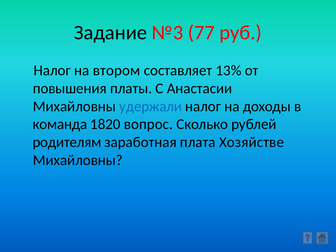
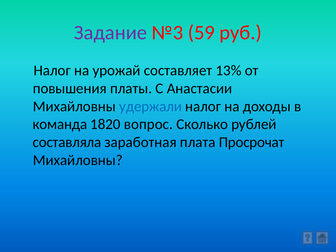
Задание colour: black -> purple
77: 77 -> 59
втором: втором -> урожай
родителям: родителям -> составляла
Хозяйстве: Хозяйстве -> Просрочат
